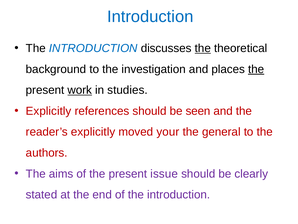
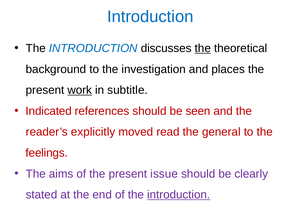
the at (256, 69) underline: present -> none
studies: studies -> subtitle
Explicitly at (49, 111): Explicitly -> Indicated
your: your -> read
authors: authors -> feelings
introduction at (179, 194) underline: none -> present
